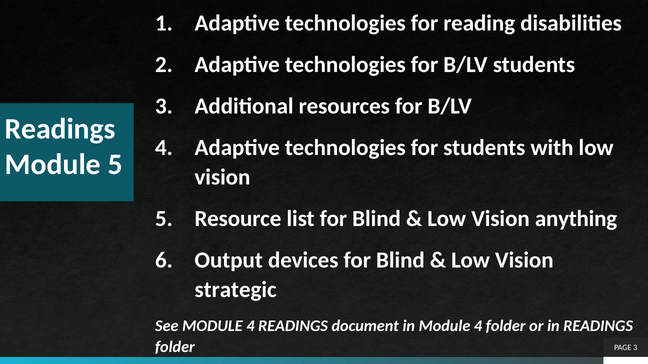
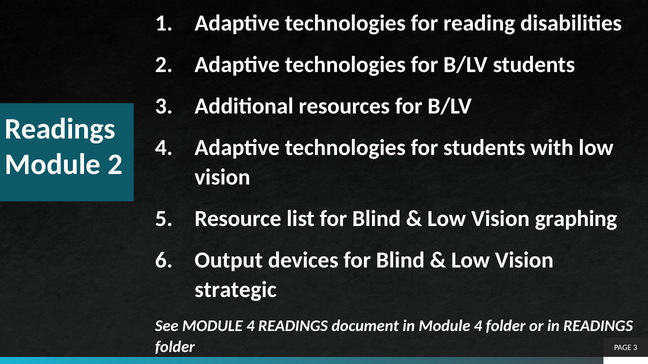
Module 5: 5 -> 2
anything: anything -> graphing
